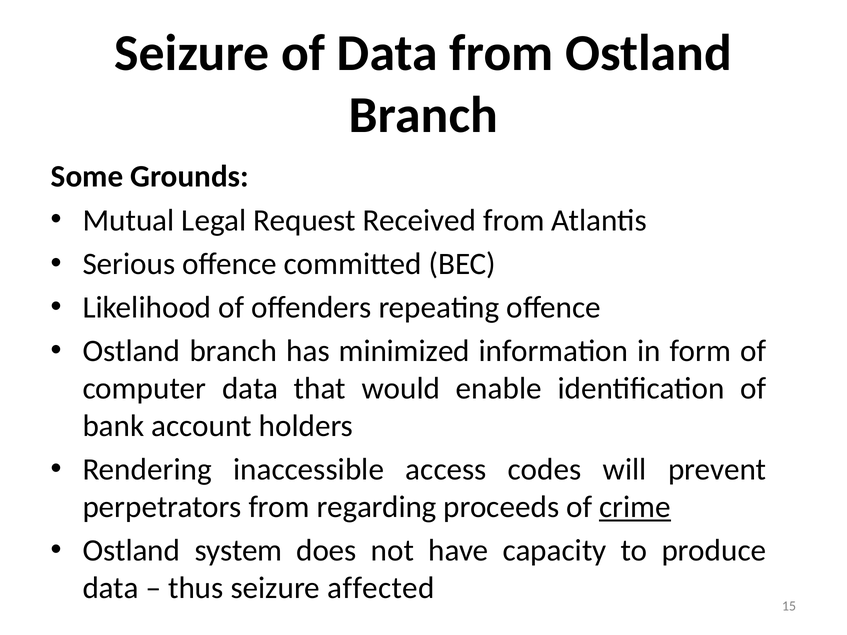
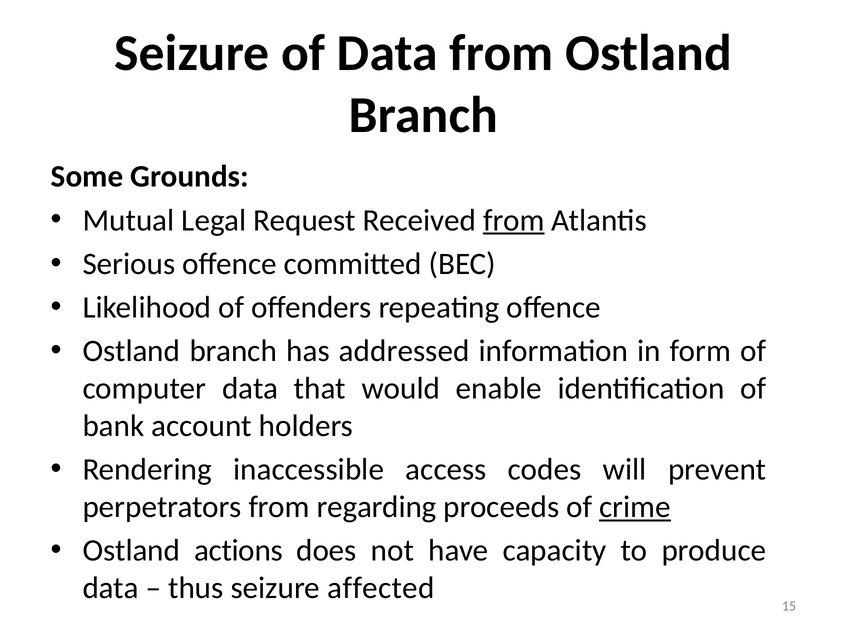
from at (514, 220) underline: none -> present
minimized: minimized -> addressed
system: system -> actions
